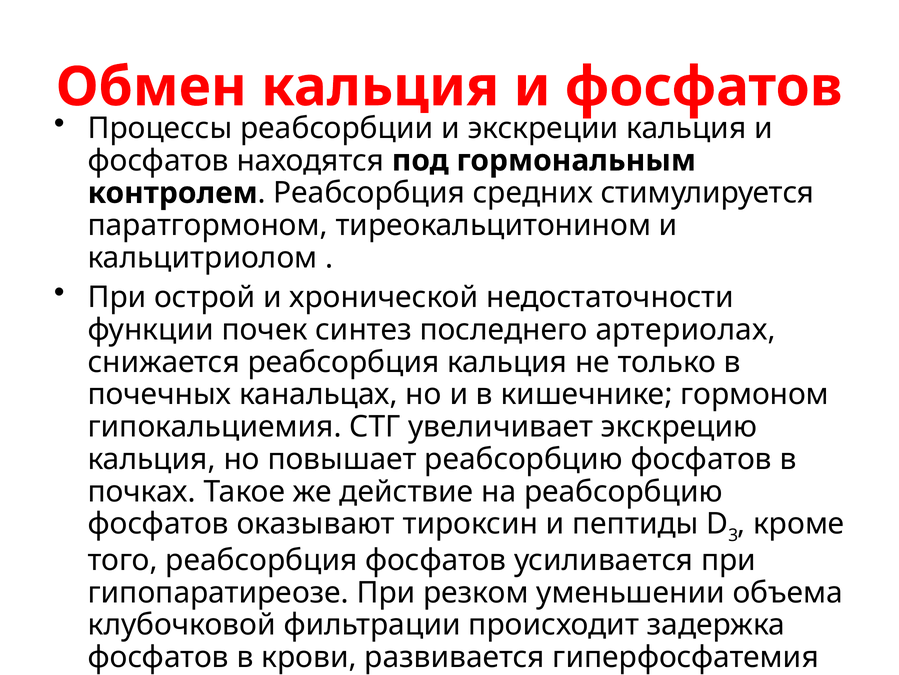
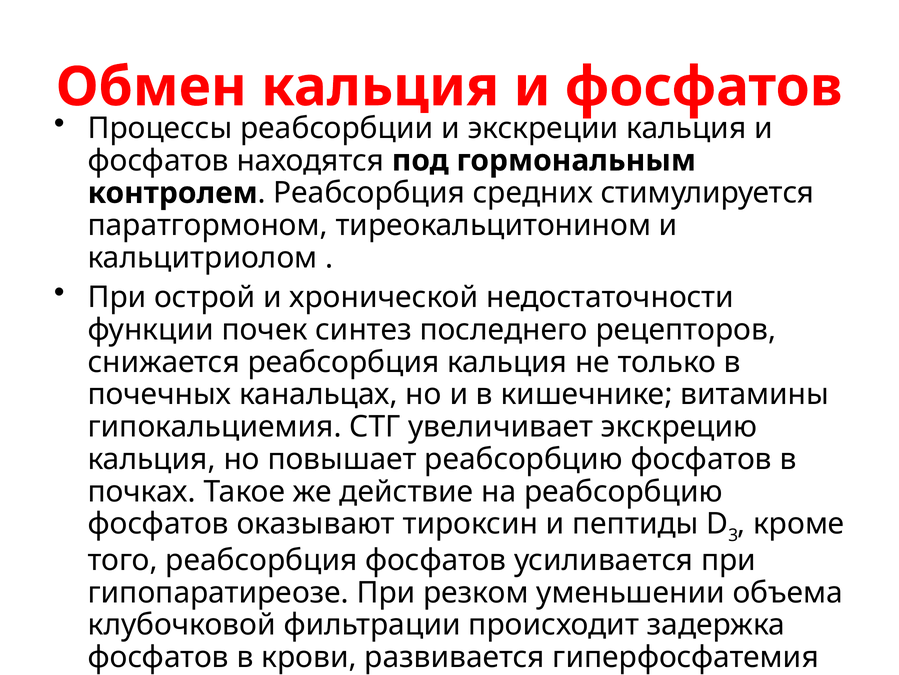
артериолах: артериолах -> рецепторов
гормоном: гормоном -> витамины
